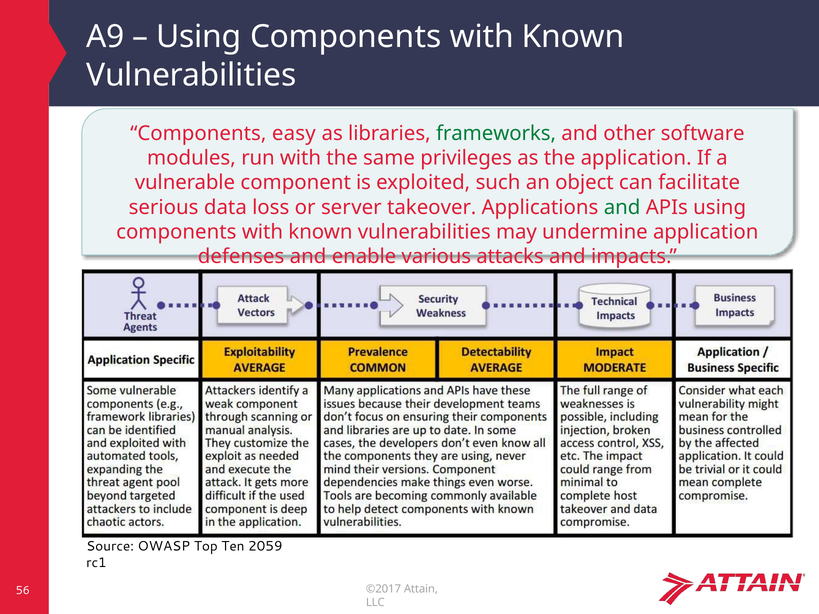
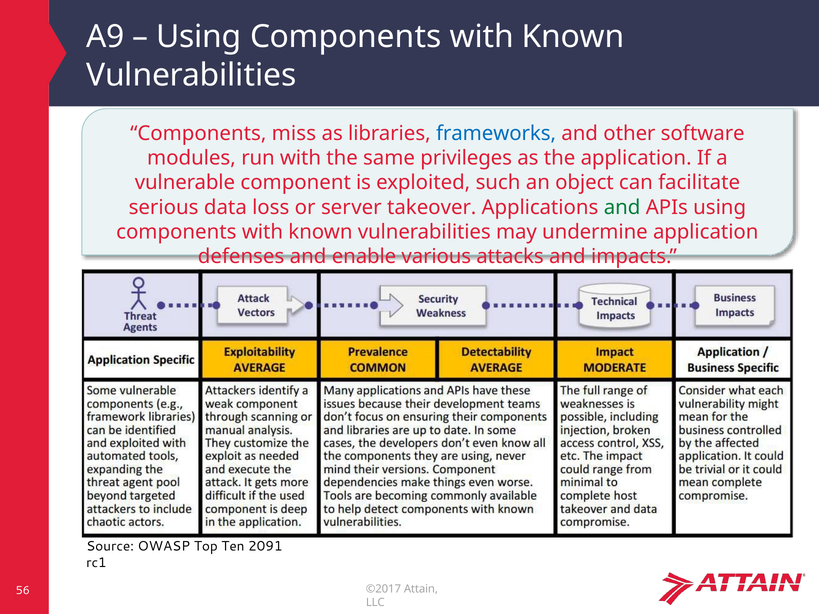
easy: easy -> miss
frameworks colour: green -> blue
2059: 2059 -> 2091
